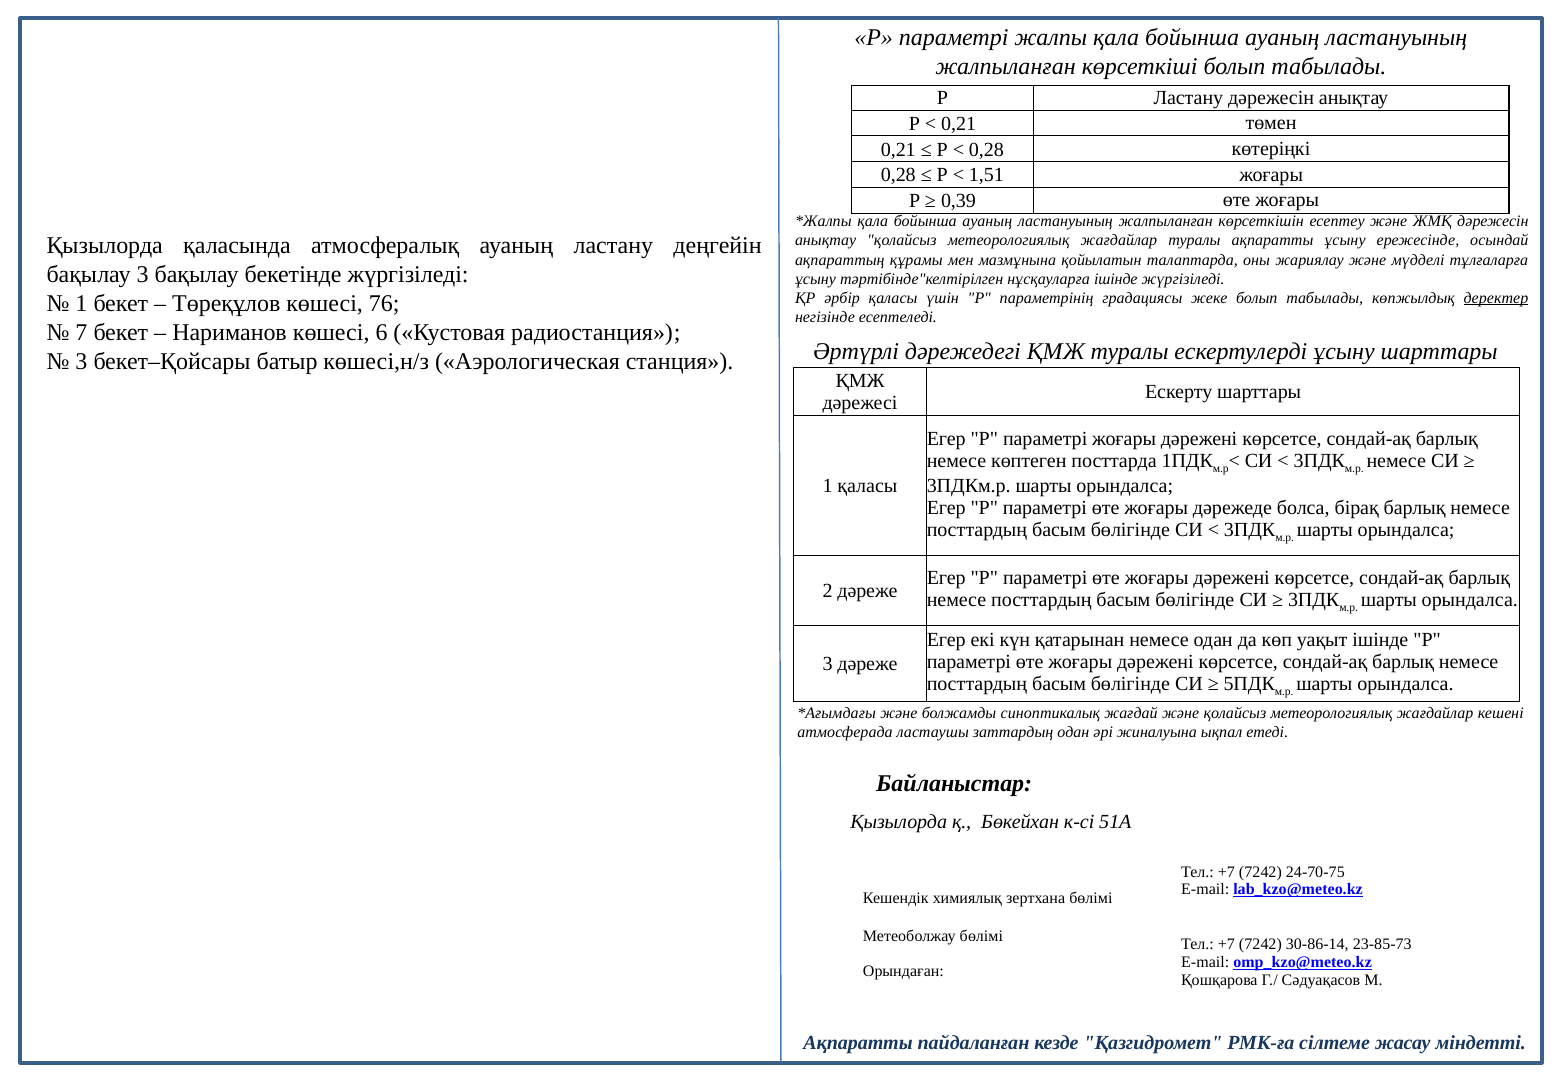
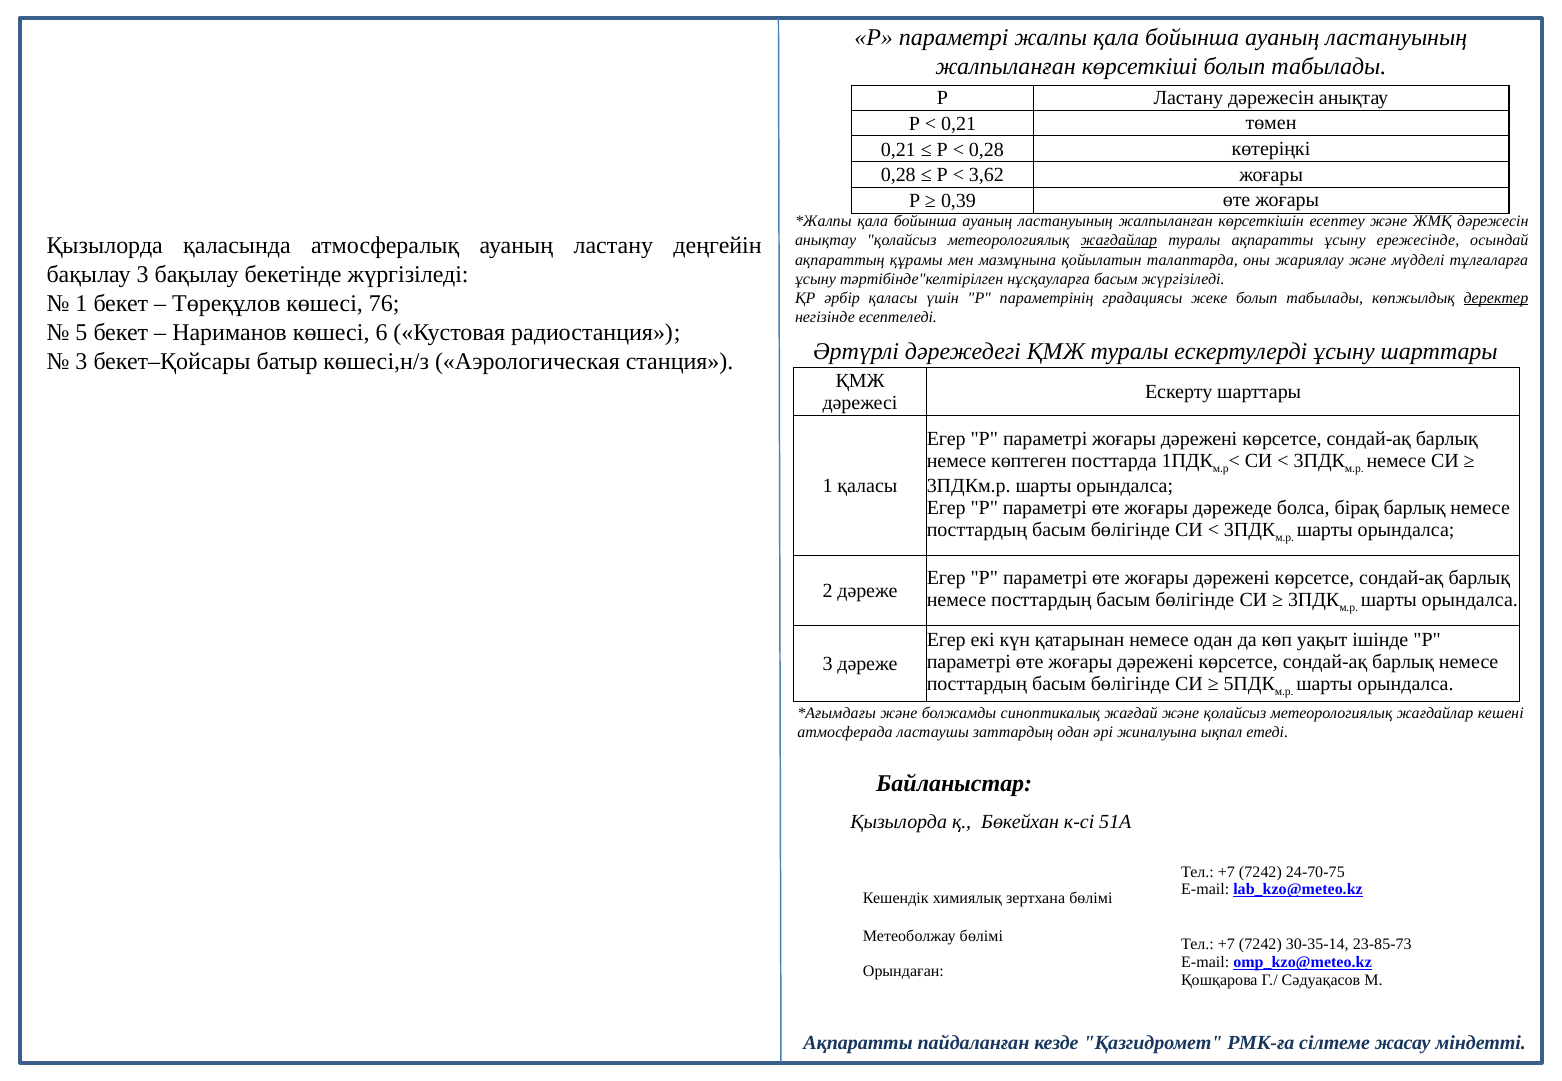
1,51: 1,51 -> 3,62
жағдайлар at (1119, 241) underline: none -> present
нұсқауларға ішінде: ішінде -> басым
7: 7 -> 5
30-86-14: 30-86-14 -> 30-35-14
